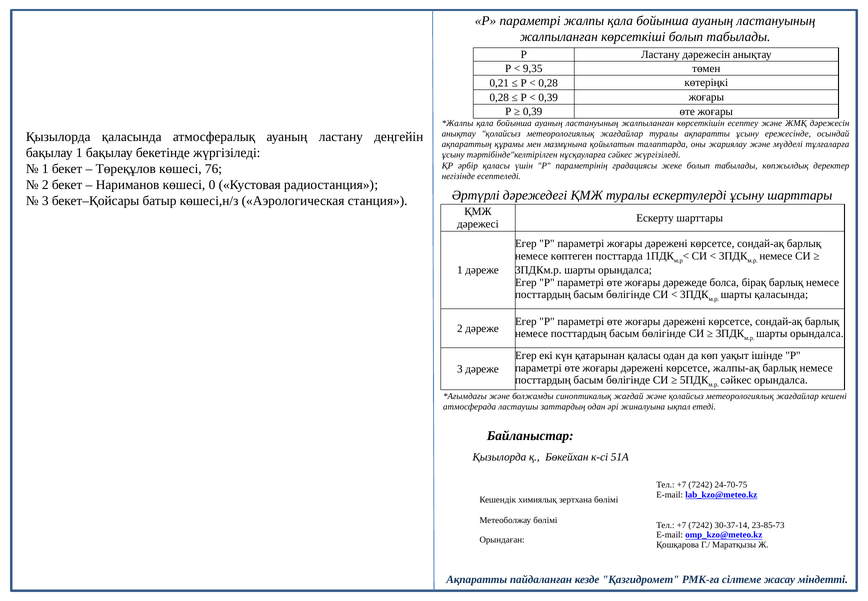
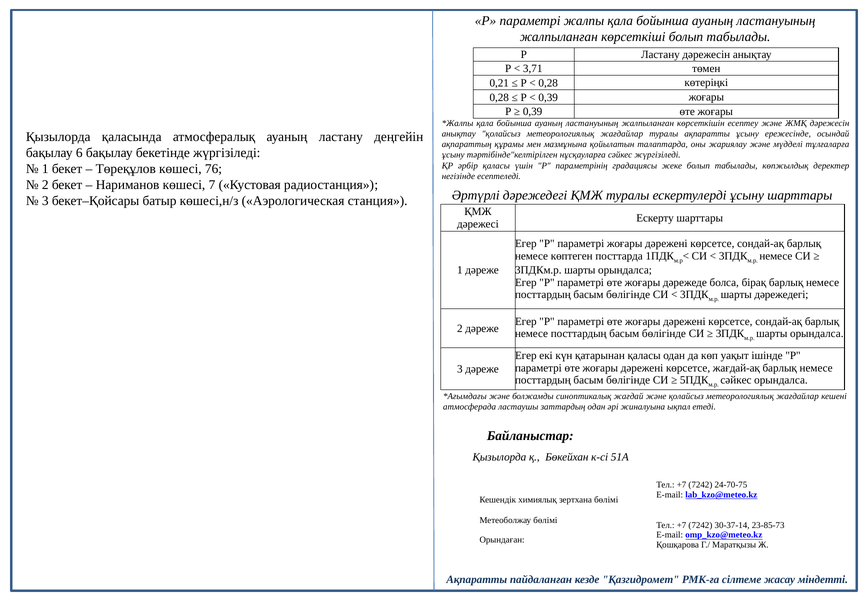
9,35: 9,35 -> 3,71
бақылау 1: 1 -> 6
0: 0 -> 7
шарты қаласында: қаласында -> дәрежедегі
жалпы-ақ: жалпы-ақ -> жағдай-ақ
